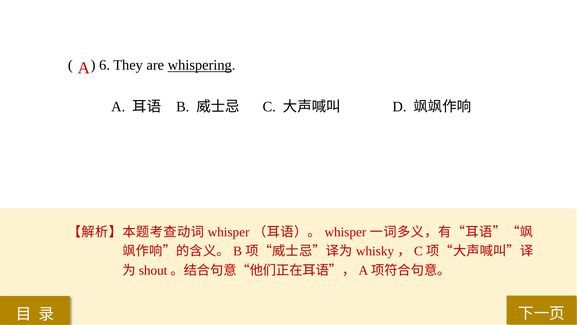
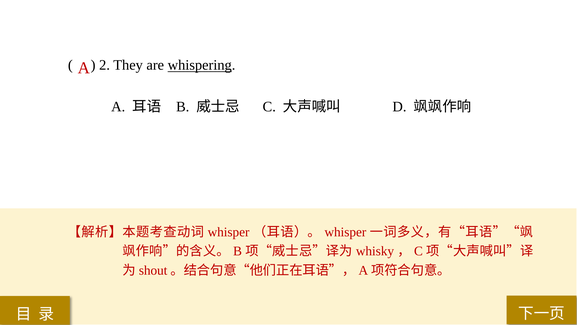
6: 6 -> 2
